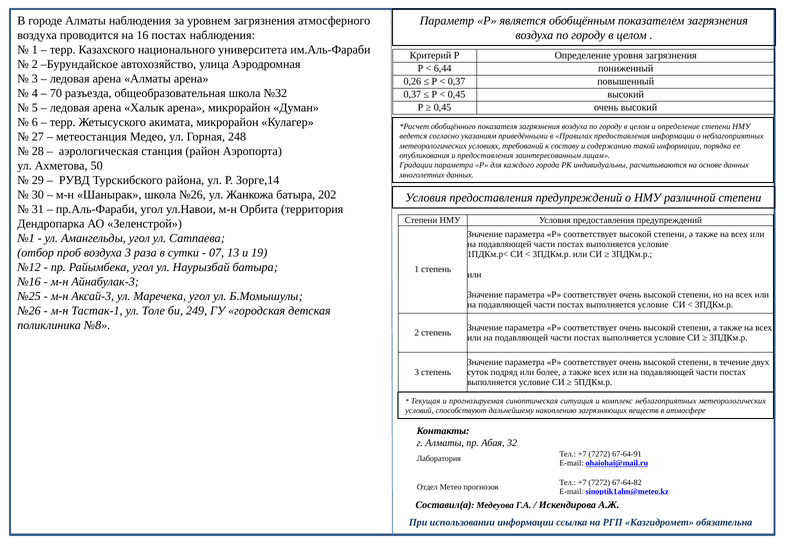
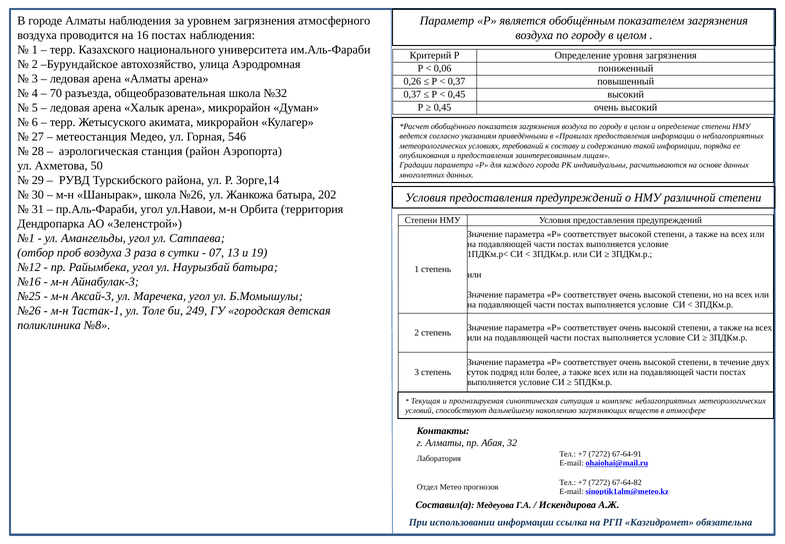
6,44: 6,44 -> 0,06
248: 248 -> 546
